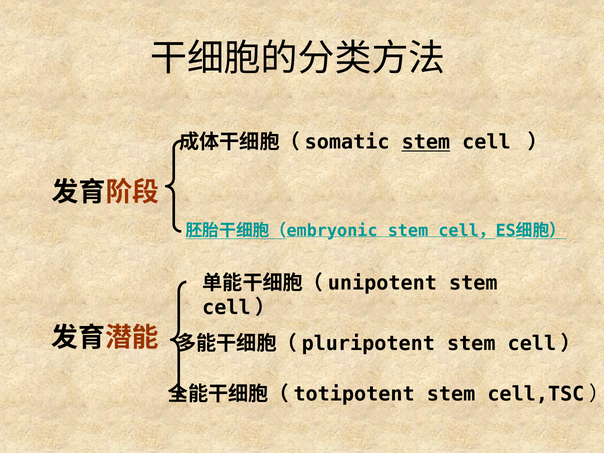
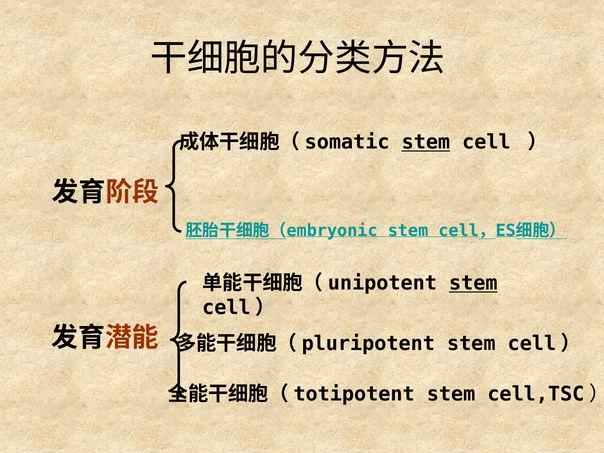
stem at (473, 283) underline: none -> present
